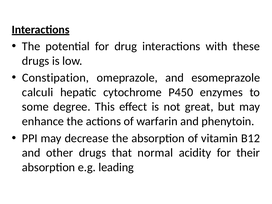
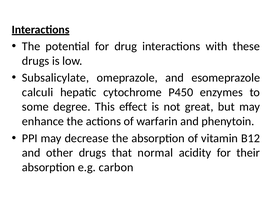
Constipation: Constipation -> Subsalicylate
leading: leading -> carbon
